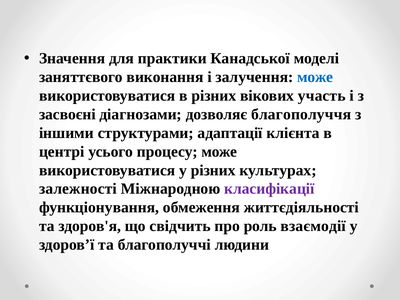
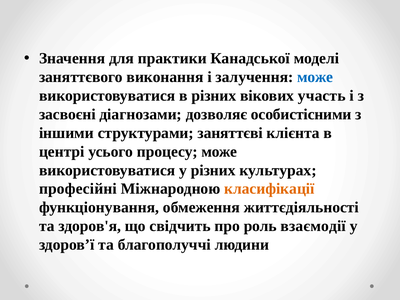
благополуччя: благополуччя -> особистісними
адаптації: адаптації -> заняттєві
залежності: залежності -> професійні
класифікації colour: purple -> orange
